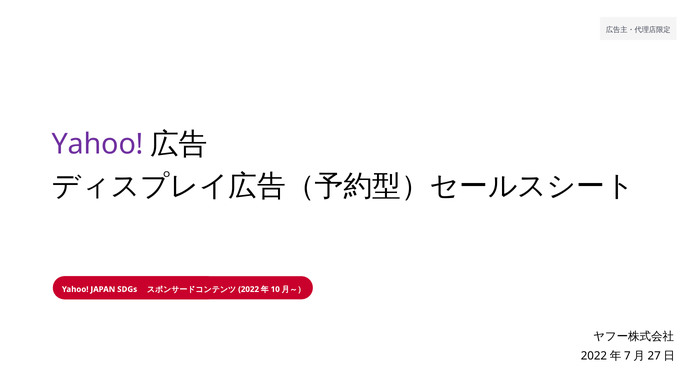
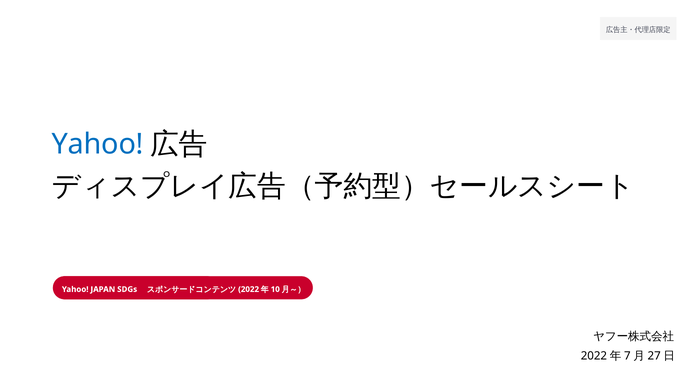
Yahoo at (98, 144) colour: purple -> blue
